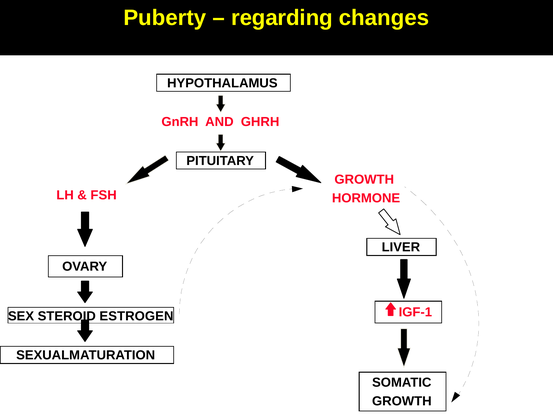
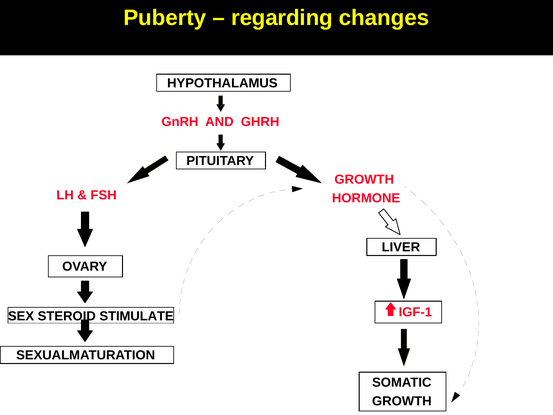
ESTROGEN: ESTROGEN -> STIMULATE
